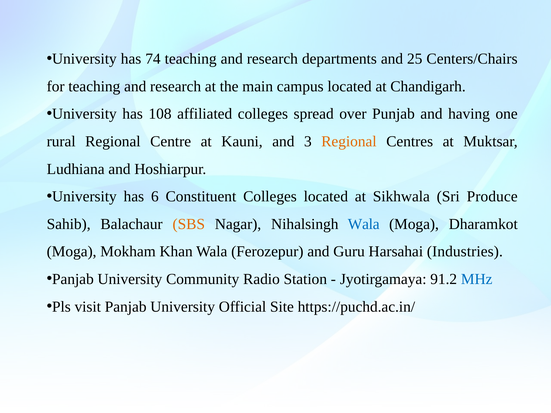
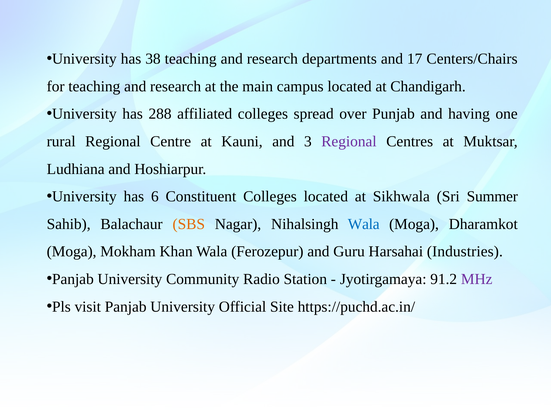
74: 74 -> 38
25: 25 -> 17
108: 108 -> 288
Regional at (349, 142) colour: orange -> purple
Produce: Produce -> Summer
MHz colour: blue -> purple
